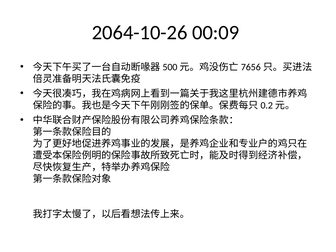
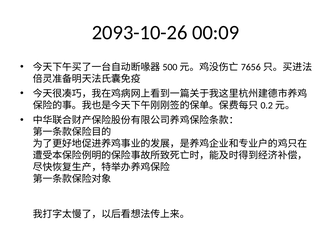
2064-10-26: 2064-10-26 -> 2093-10-26
